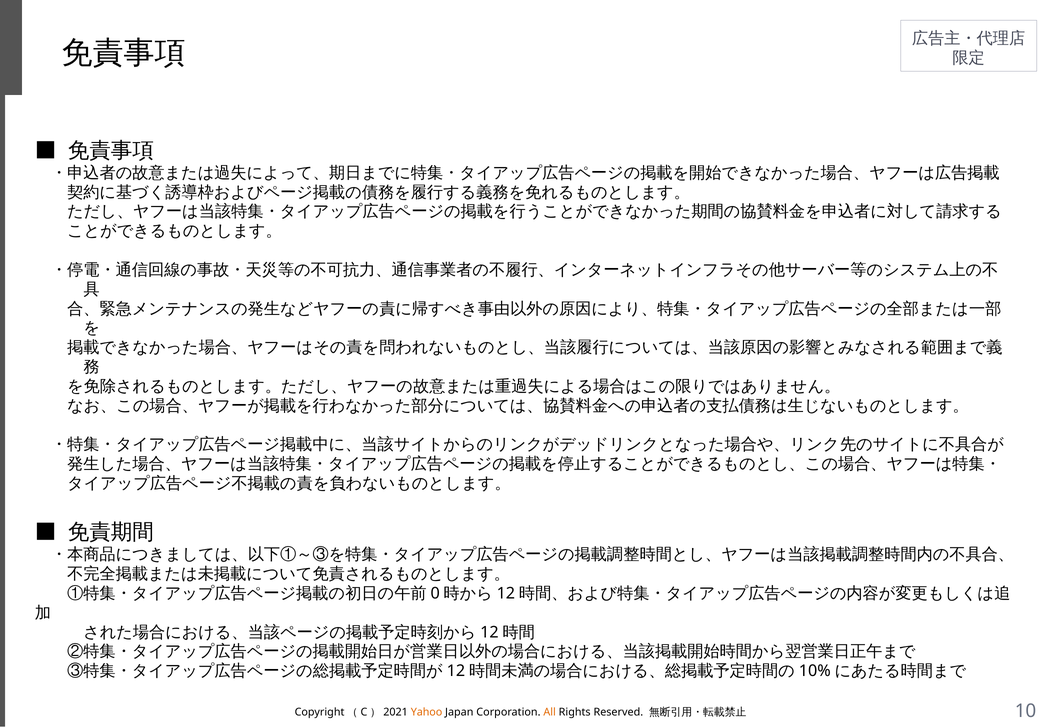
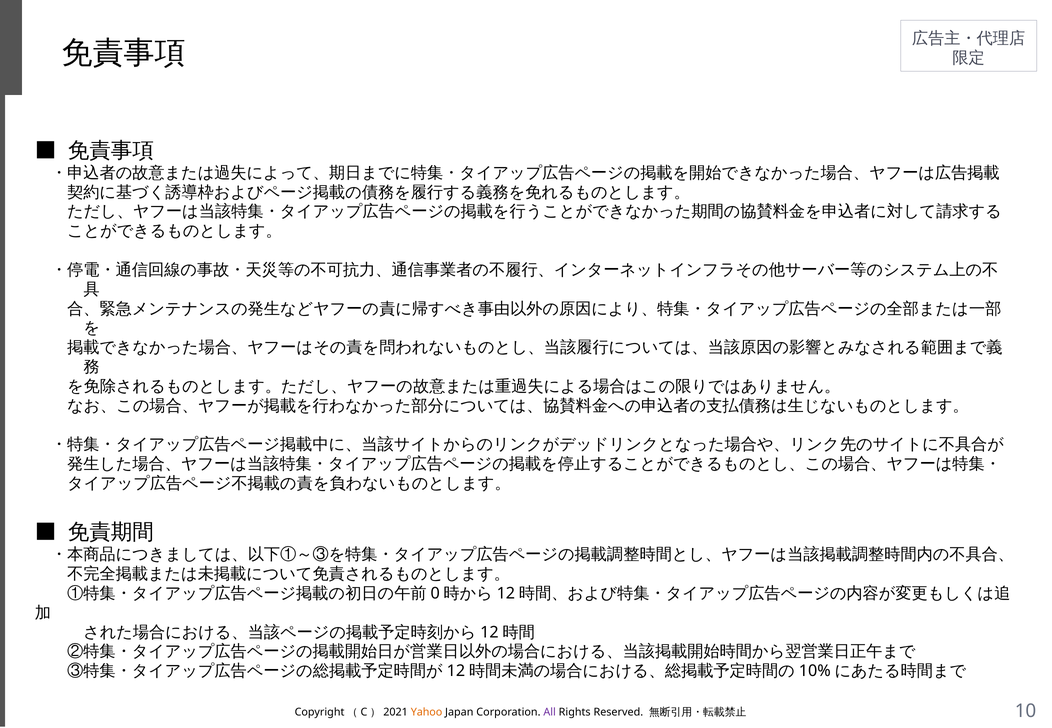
All colour: orange -> purple
